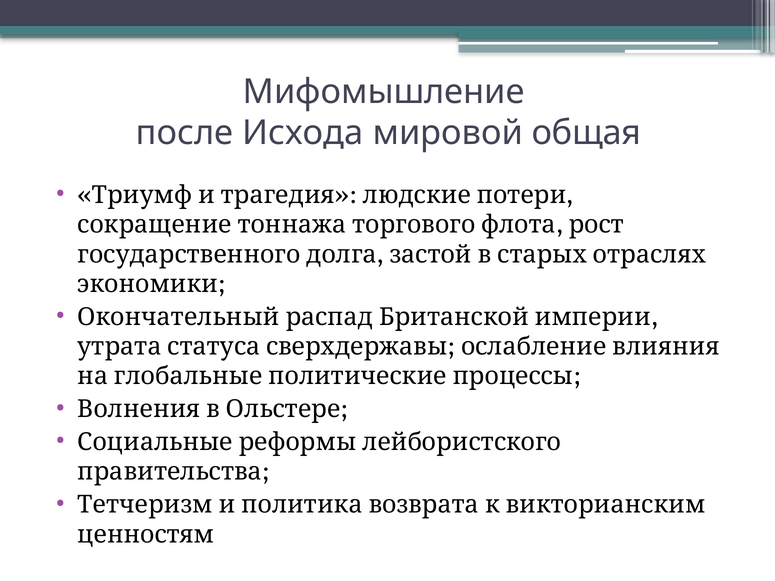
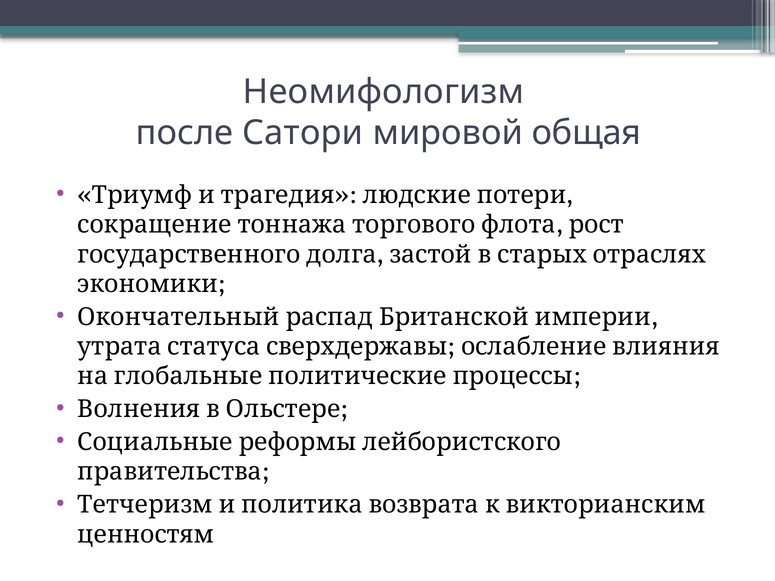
Мифомышление: Мифомышление -> Неомифологизм
Исхода: Исхода -> Сатори
